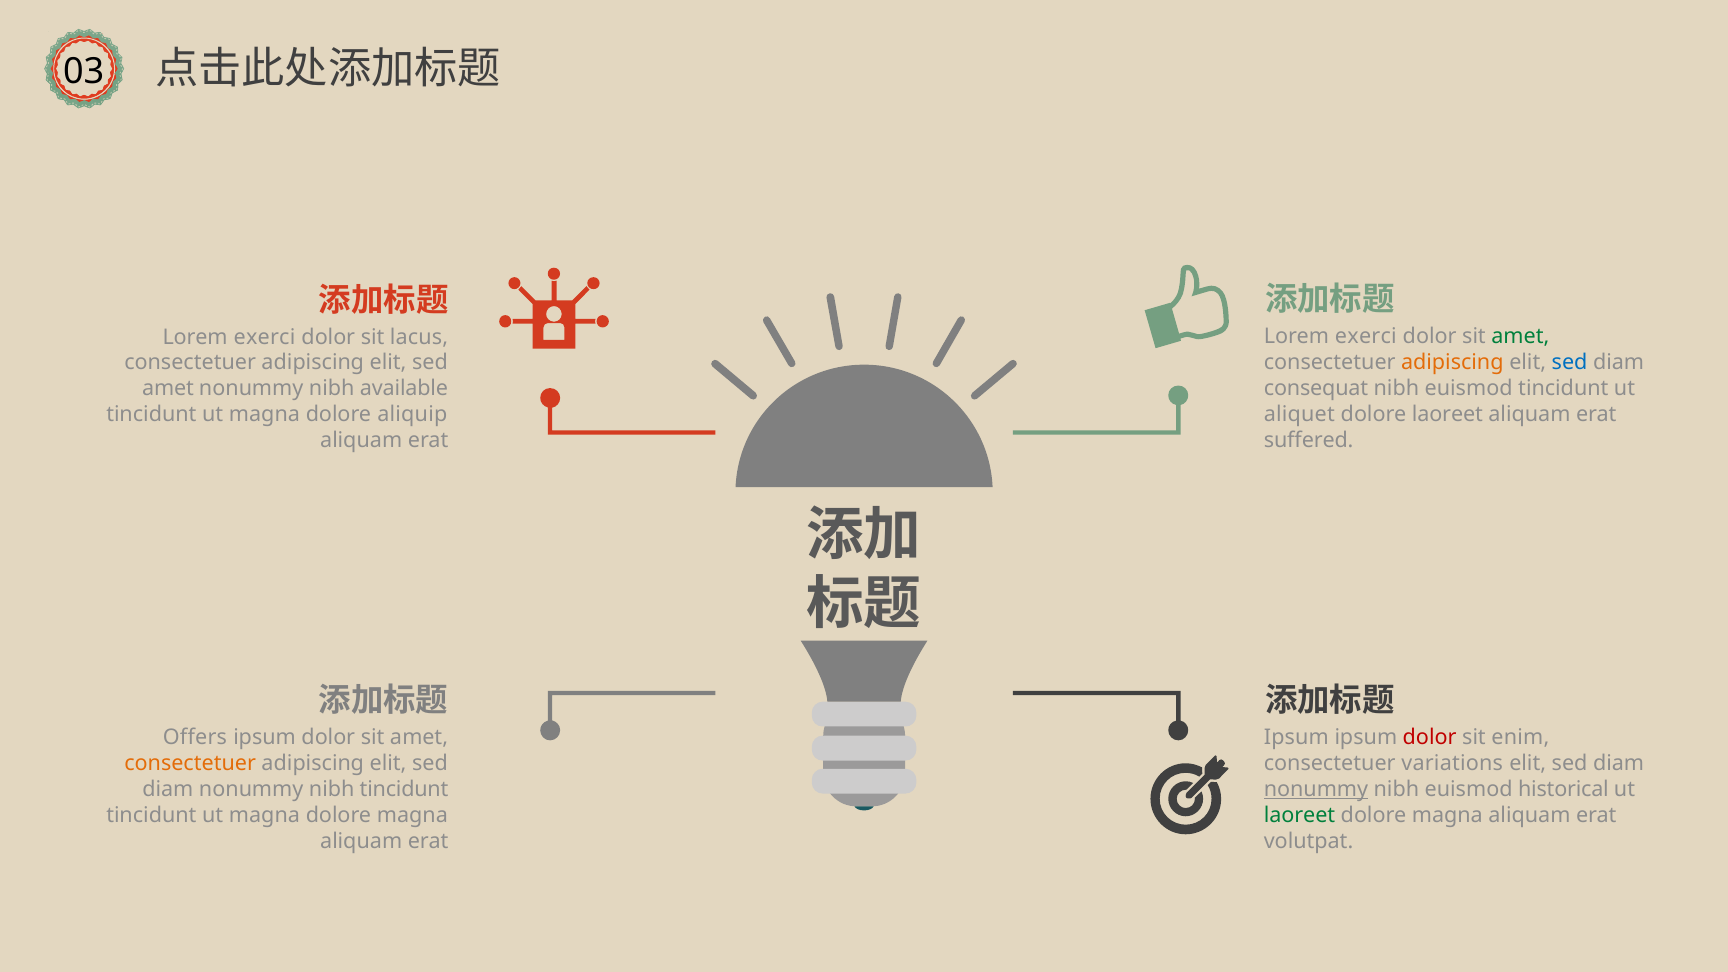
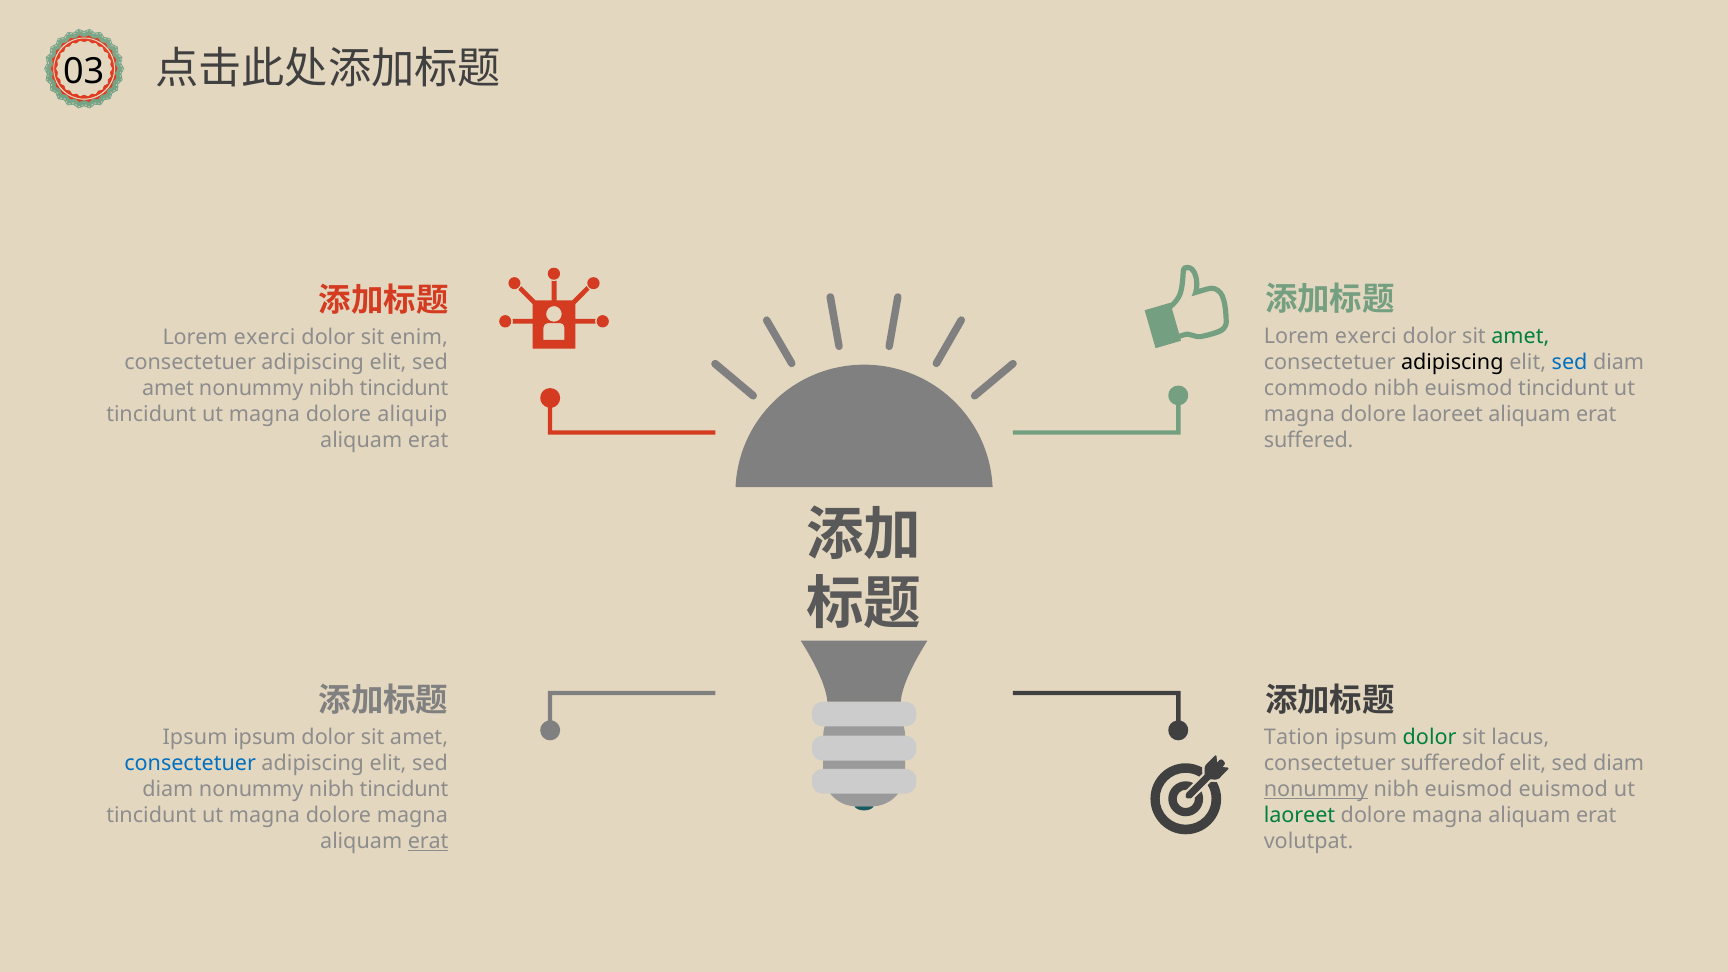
lacus: lacus -> enim
adipiscing at (1452, 363) colour: orange -> black
consequat: consequat -> commodo
available at (404, 389): available -> tincidunt
aliquet at (1299, 415): aliquet -> magna
Offers at (195, 737): Offers -> Ipsum
Ipsum at (1296, 737): Ipsum -> Tation
dolor at (1430, 737) colour: red -> green
enim: enim -> lacus
consectetuer at (190, 763) colour: orange -> blue
variations: variations -> sufferedof
euismod historical: historical -> euismod
erat at (428, 841) underline: none -> present
